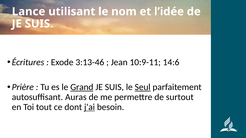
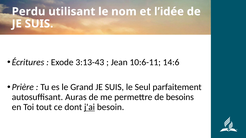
Lance: Lance -> Perdu
3:13-46: 3:13-46 -> 3:13-43
10:9-11: 10:9-11 -> 10:6-11
Grand underline: present -> none
Seul underline: present -> none
surtout: surtout -> besoins
